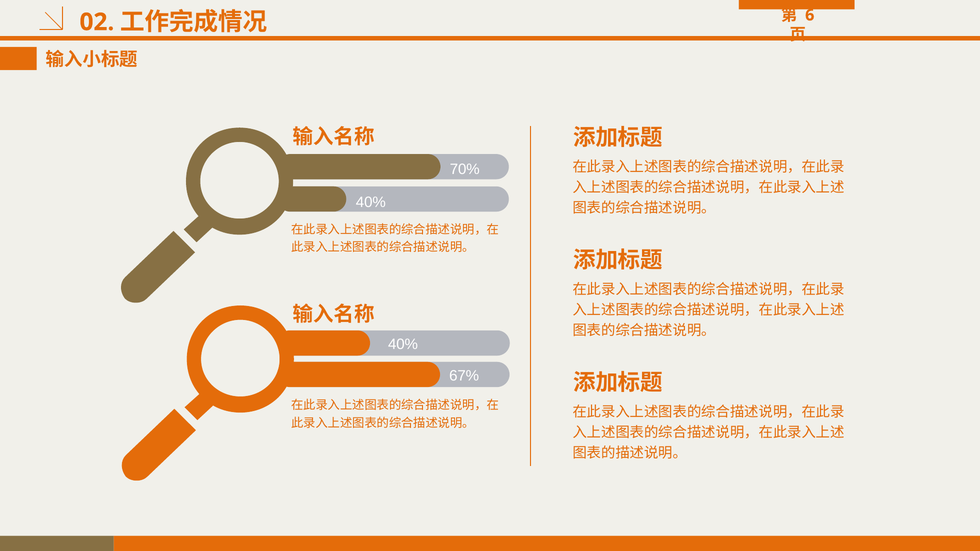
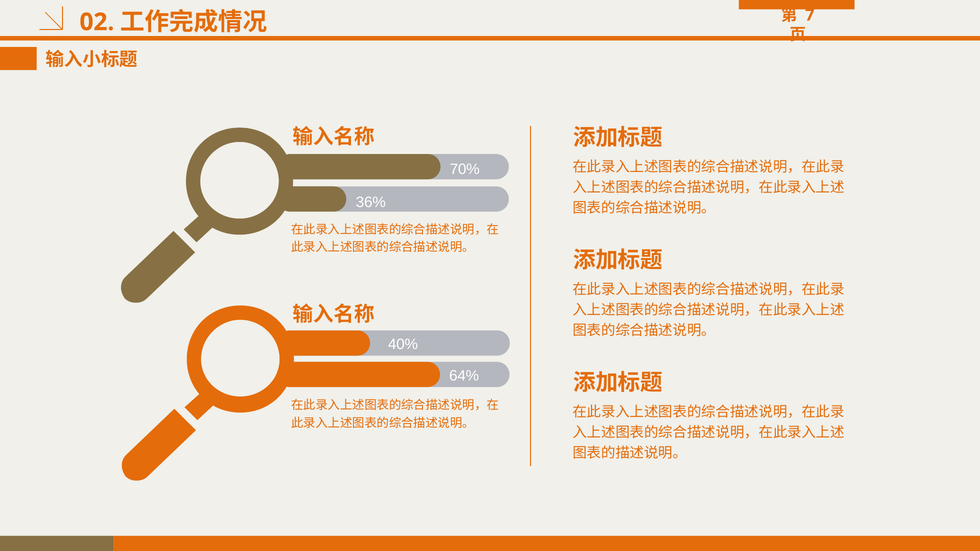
6: 6 -> 7
40% at (371, 202): 40% -> 36%
67%: 67% -> 64%
